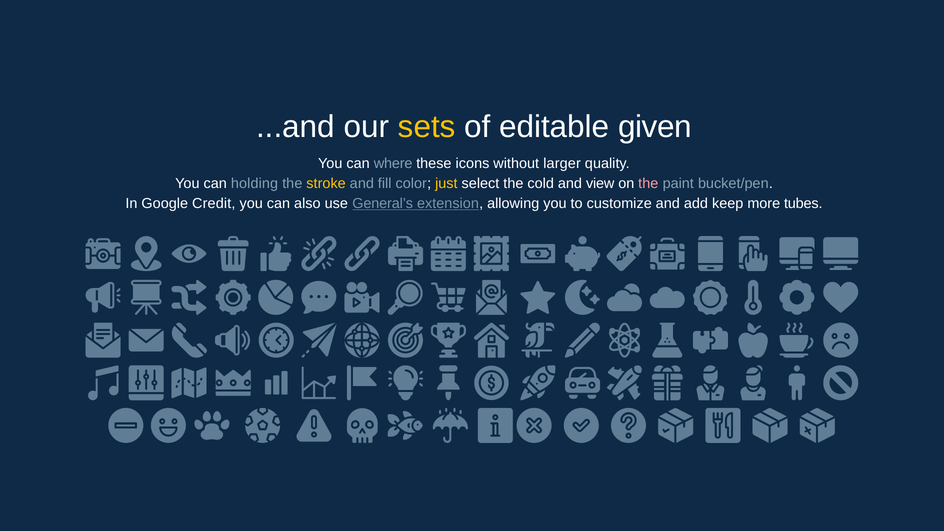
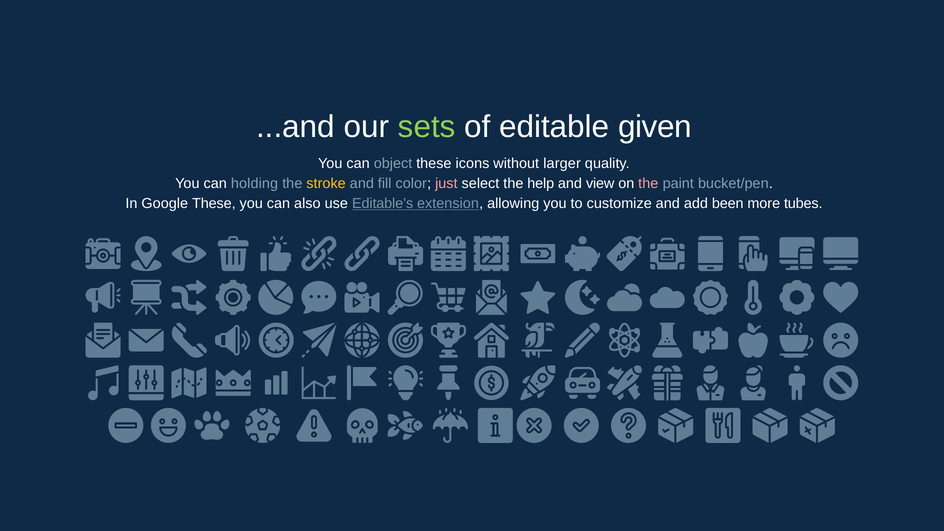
sets colour: yellow -> light green
where: where -> object
just colour: yellow -> pink
cold: cold -> help
Google Credit: Credit -> These
General’s: General’s -> Editable’s
keep: keep -> been
